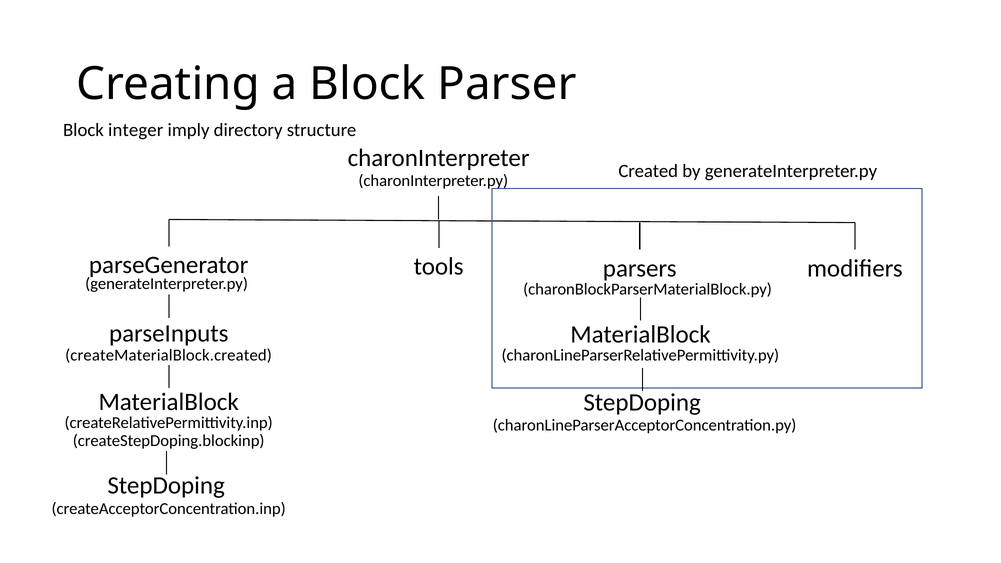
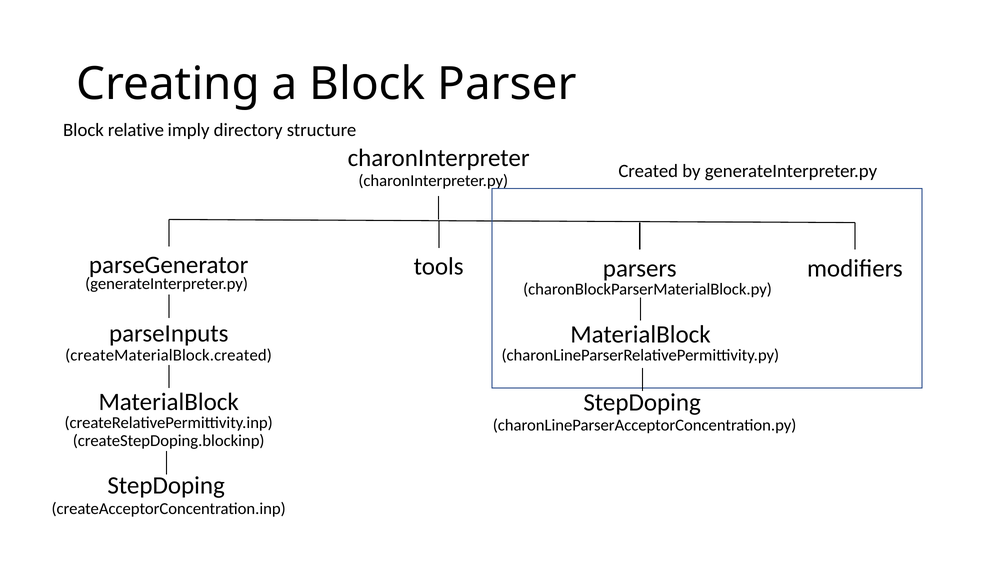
integer: integer -> relative
